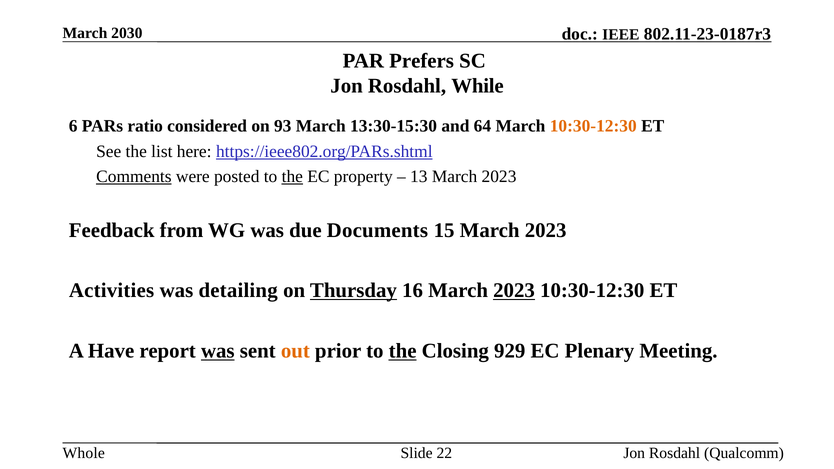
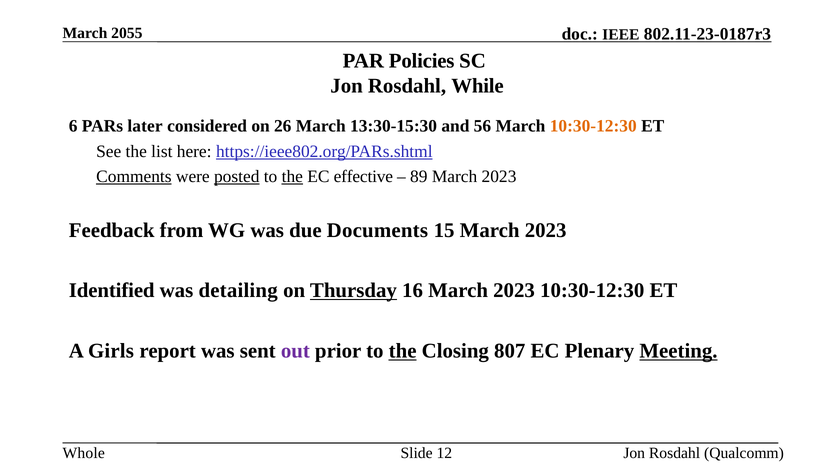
2030: 2030 -> 2055
Prefers: Prefers -> Policies
ratio: ratio -> later
93: 93 -> 26
64: 64 -> 56
posted underline: none -> present
property: property -> effective
13: 13 -> 89
Activities: Activities -> Identified
2023 at (514, 291) underline: present -> none
Have: Have -> Girls
was at (218, 351) underline: present -> none
out colour: orange -> purple
929: 929 -> 807
Meeting underline: none -> present
22: 22 -> 12
